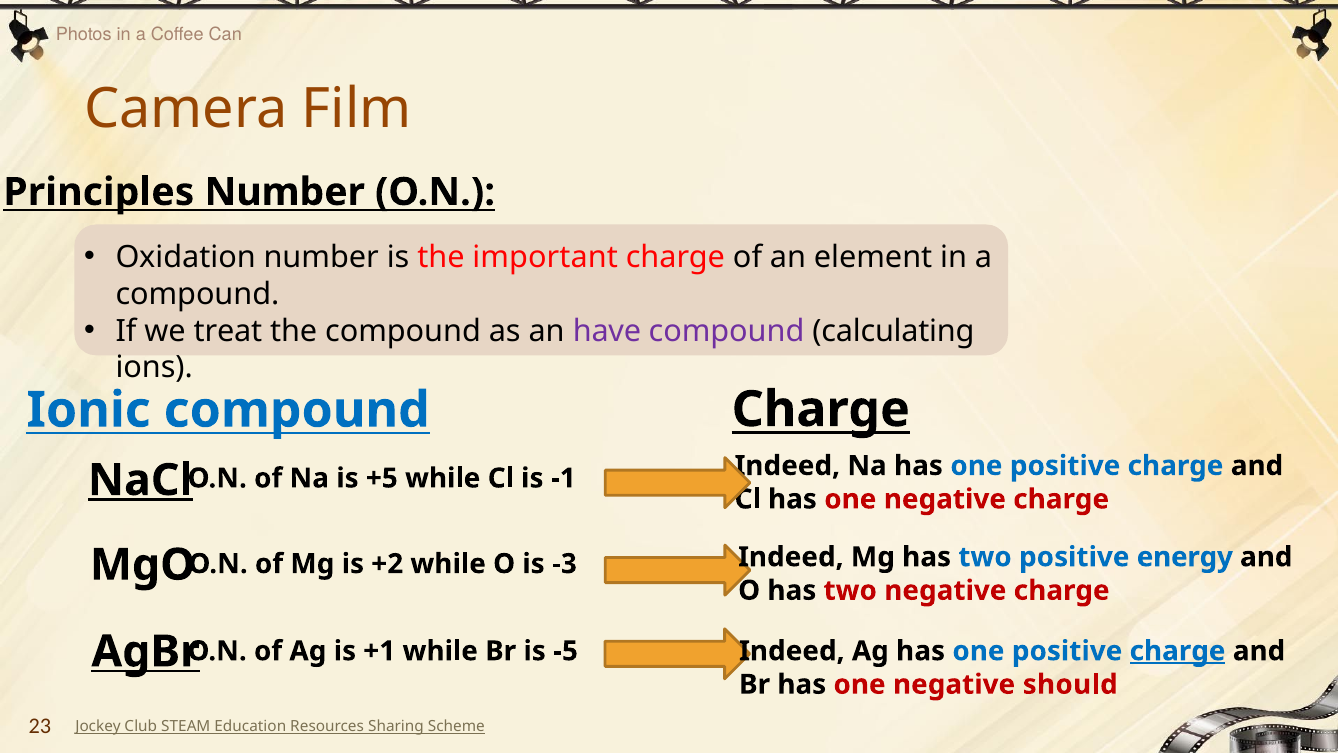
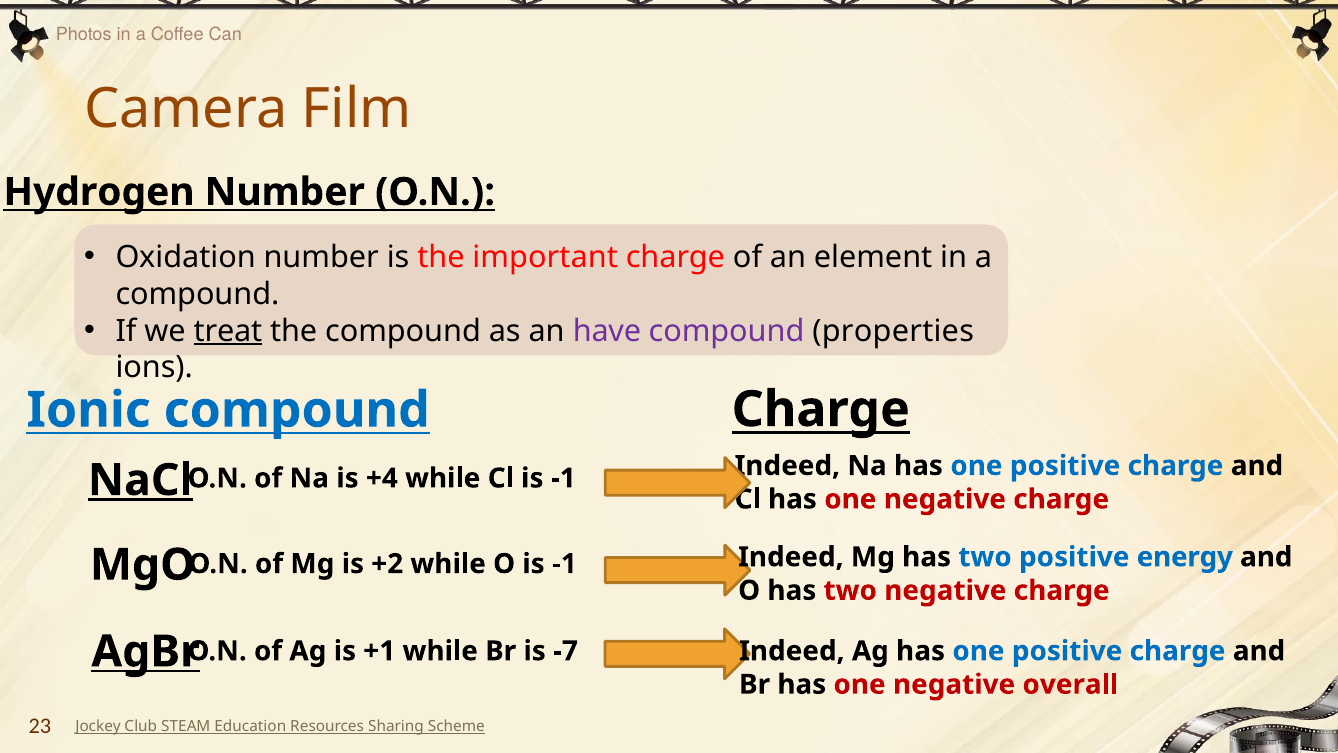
Principles: Principles -> Hydrogen
treat underline: none -> present
calculating: calculating -> properties
+5: +5 -> +4
O is -3: -3 -> -1
-5: -5 -> -7
charge at (1178, 651) underline: present -> none
should: should -> overall
